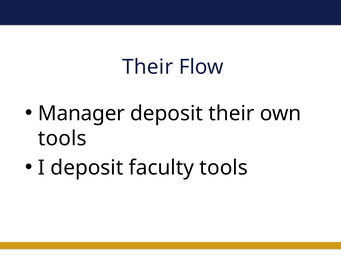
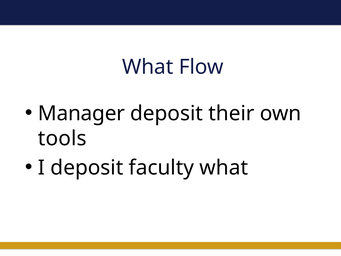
Their at (148, 67): Their -> What
faculty tools: tools -> what
